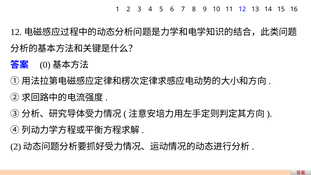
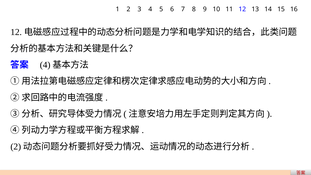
0 at (45, 65): 0 -> 4
